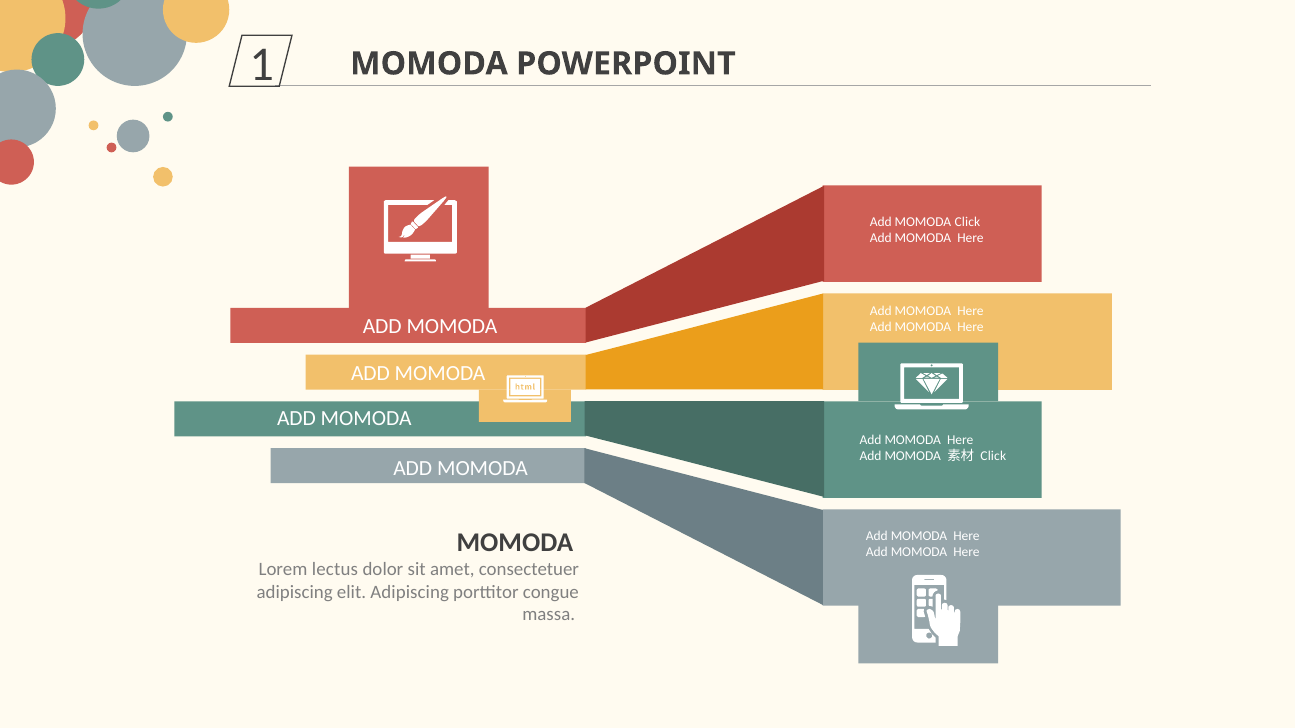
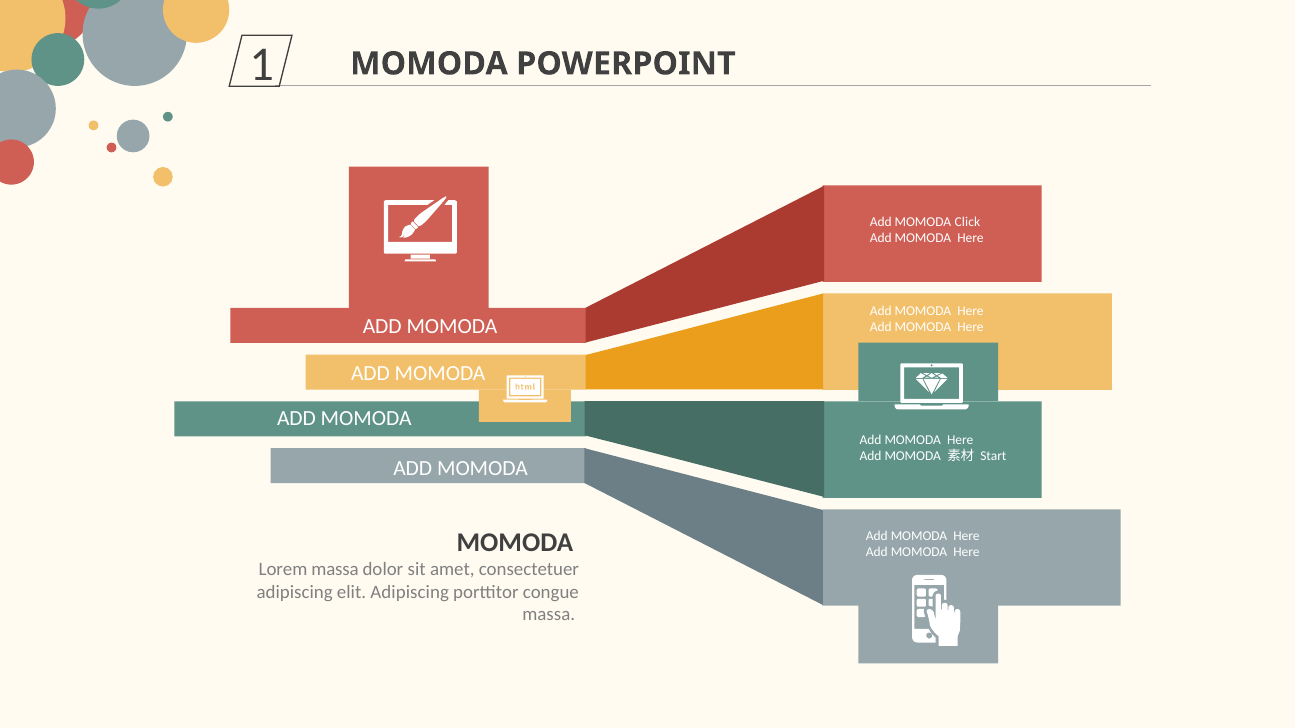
Click at (993, 457): Click -> Start
Lorem lectus: lectus -> massa
